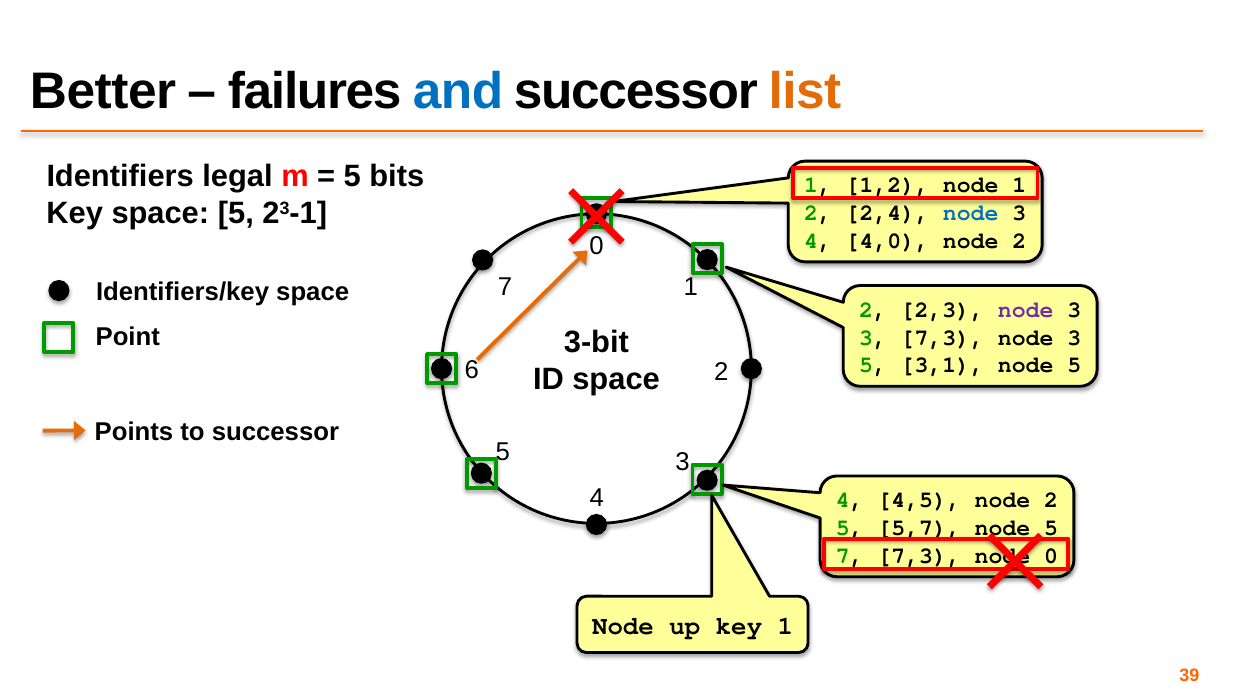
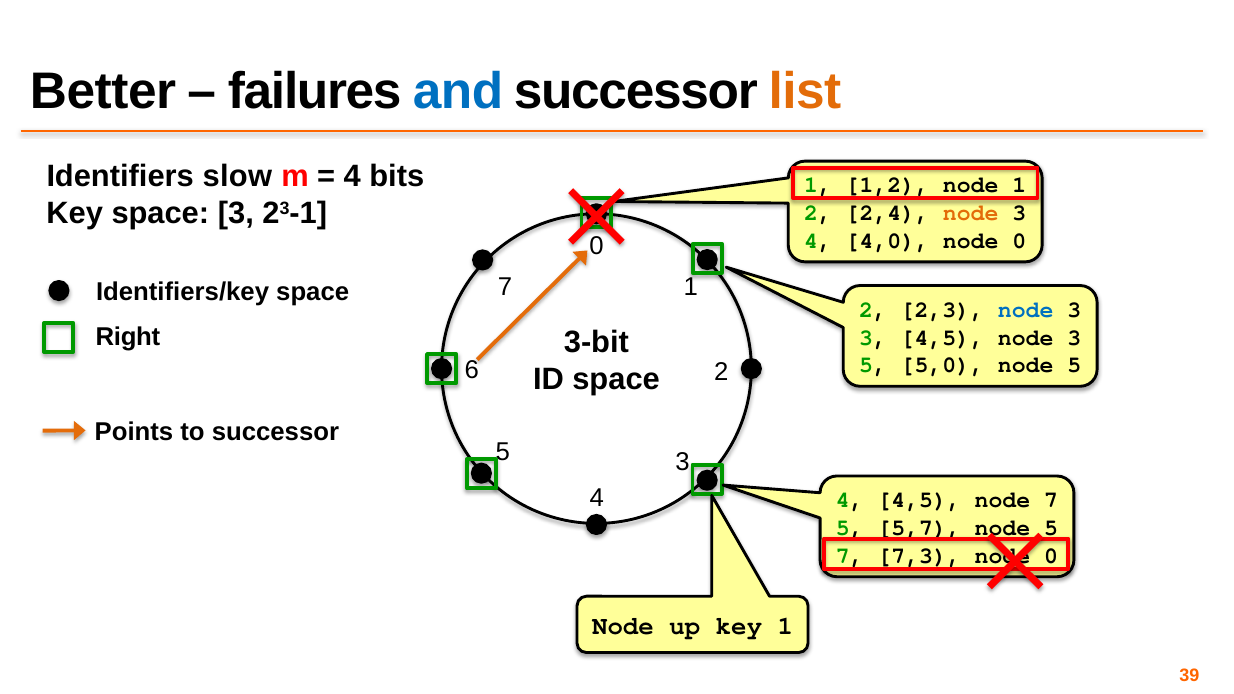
legal: legal -> slow
5 at (352, 176): 5 -> 4
space 5: 5 -> 3
node at (971, 213) colour: blue -> orange
4,0 node 2: 2 -> 0
node at (1026, 310) colour: purple -> blue
Point: Point -> Right
3 7,3: 7,3 -> 4,5
3,1: 3,1 -> 5,0
4,5 node 2: 2 -> 7
